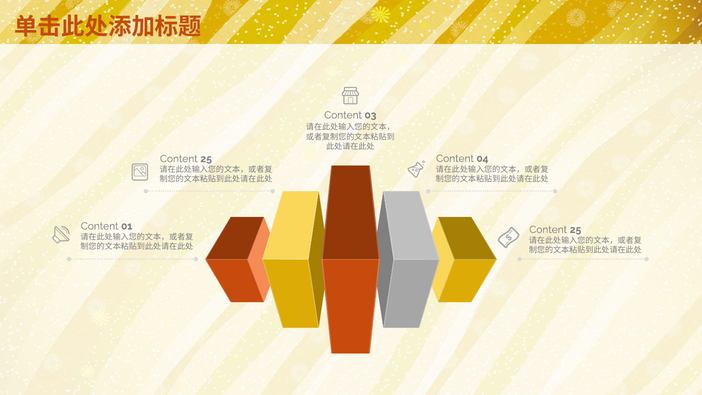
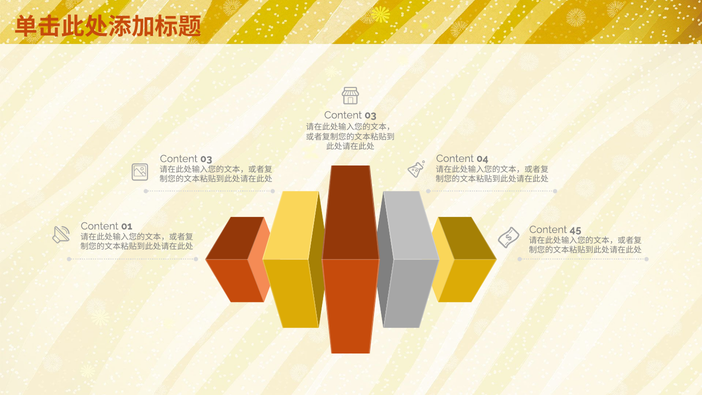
25 at (206, 159): 25 -> 03
25 at (575, 230): 25 -> 45
